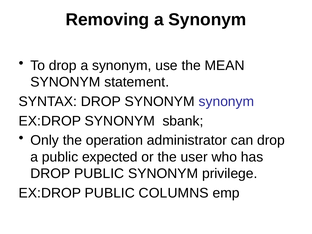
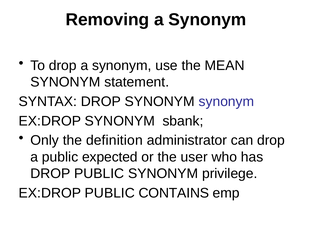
operation: operation -> definition
COLUMNS: COLUMNS -> CONTAINS
